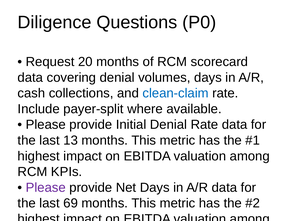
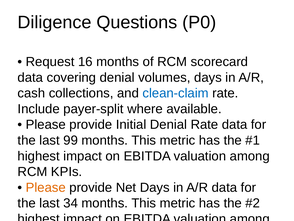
20: 20 -> 16
13: 13 -> 99
Please at (46, 187) colour: purple -> orange
69: 69 -> 34
